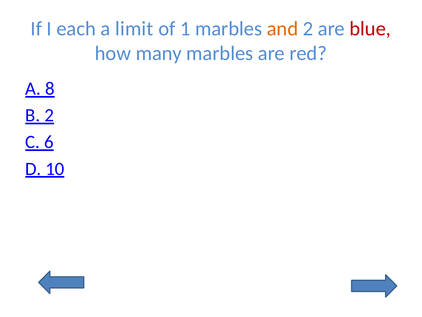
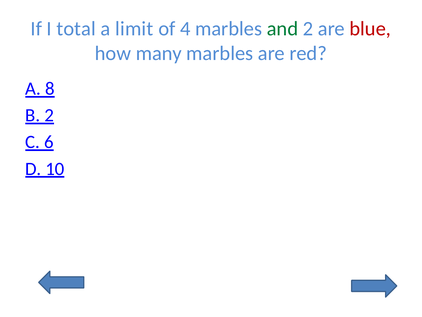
each: each -> total
1: 1 -> 4
and colour: orange -> green
